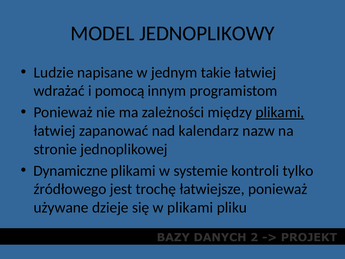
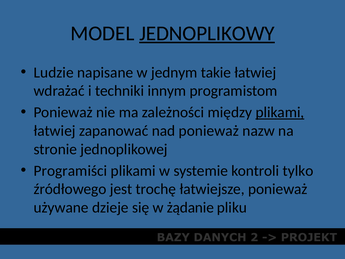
JEDNOPLIKOWY underline: none -> present
pomocą: pomocą -> techniki
nad kalendarz: kalendarz -> ponieważ
Dynamiczne: Dynamiczne -> Programiści
w plikami: plikami -> żądanie
